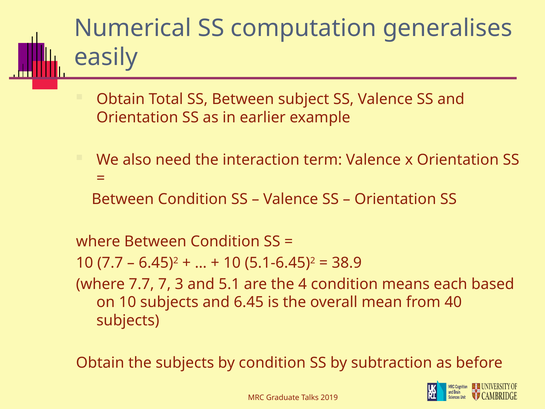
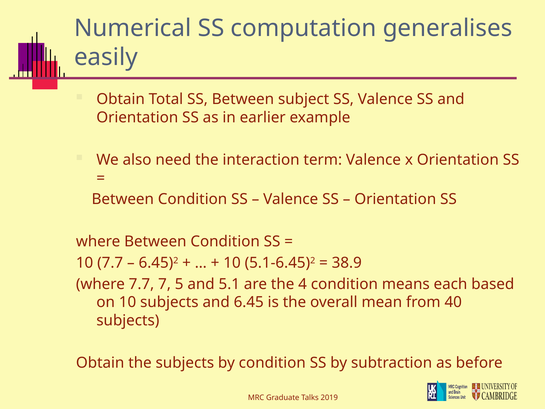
3: 3 -> 5
